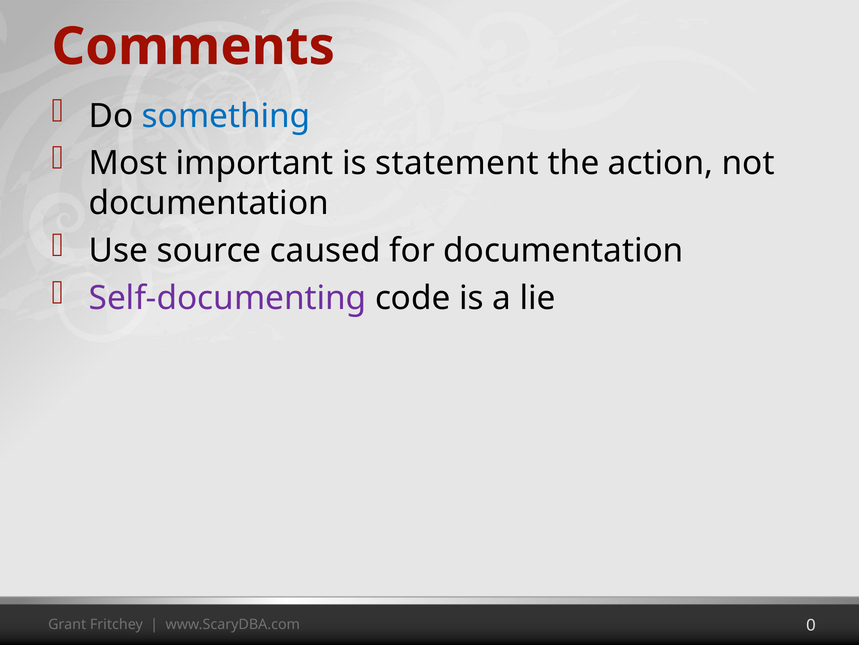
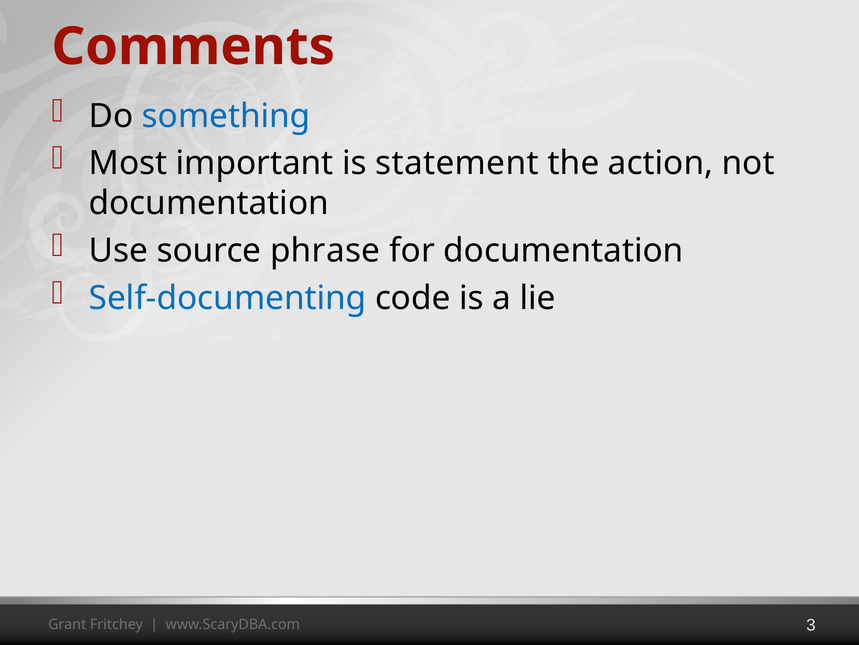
caused: caused -> phrase
Self-documenting colour: purple -> blue
0: 0 -> 3
